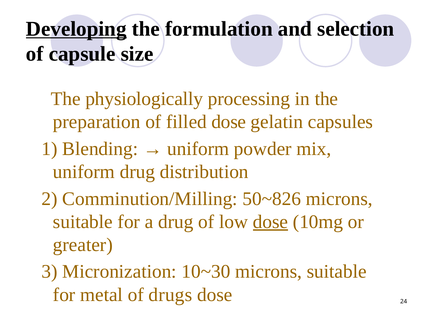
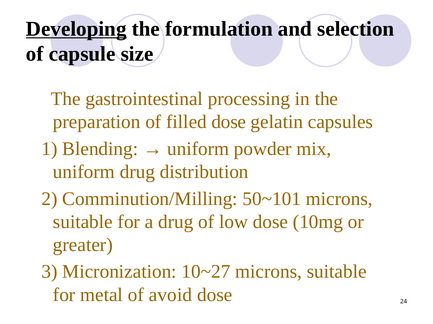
physiologically: physiologically -> gastrointestinal
50~826: 50~826 -> 50~101
dose at (270, 222) underline: present -> none
10~30: 10~30 -> 10~27
drugs: drugs -> avoid
